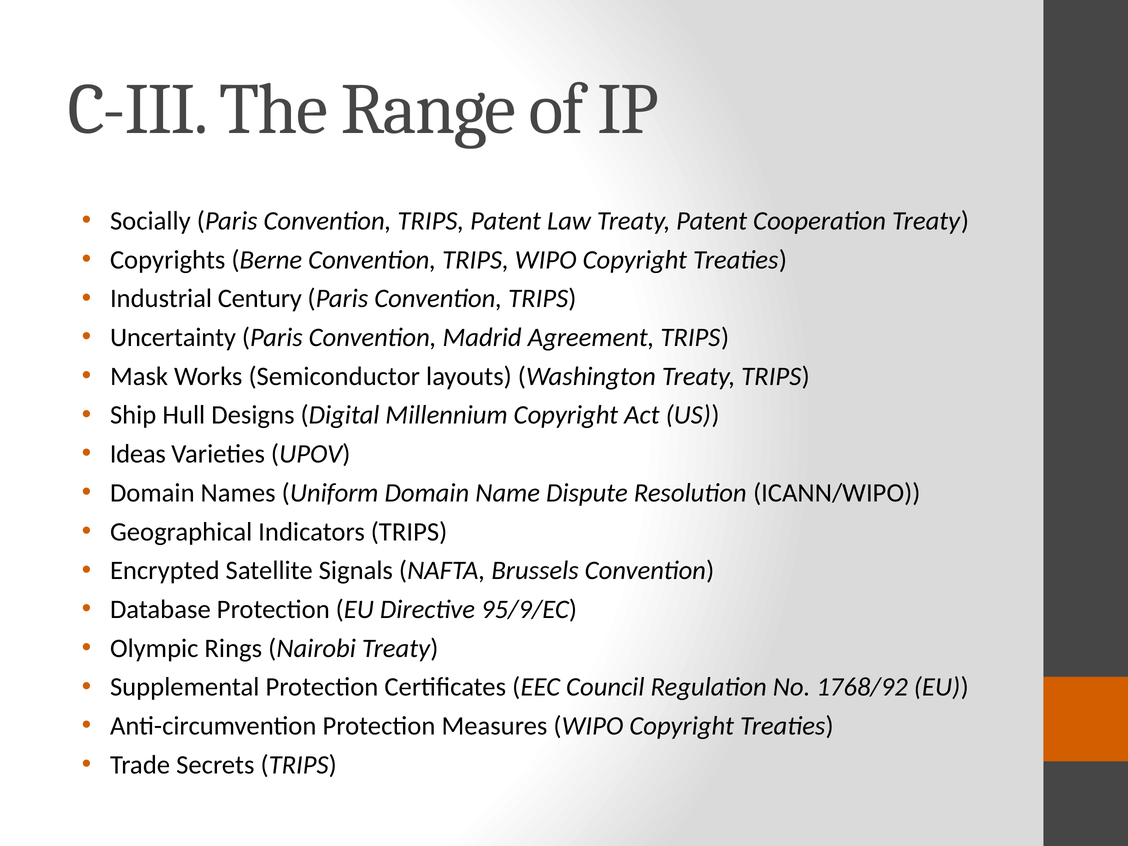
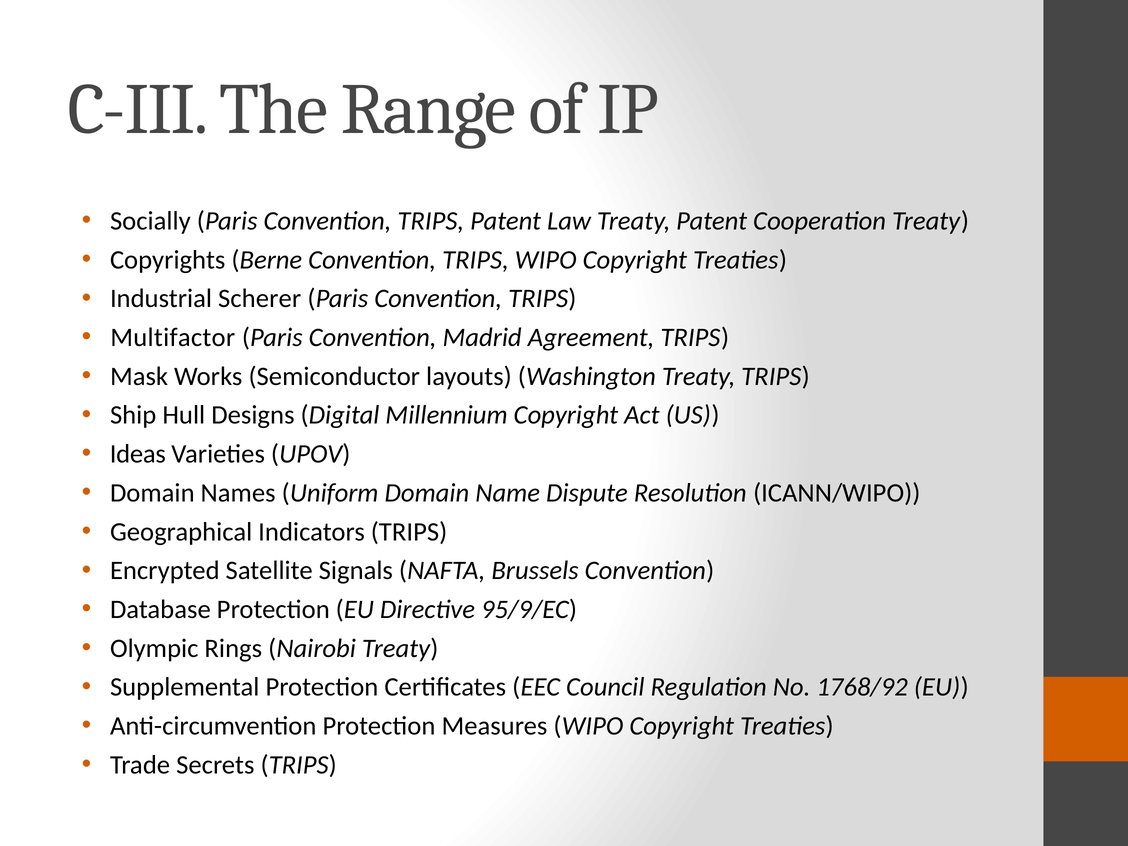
Century: Century -> Scherer
Uncertainty: Uncertainty -> Multifactor
